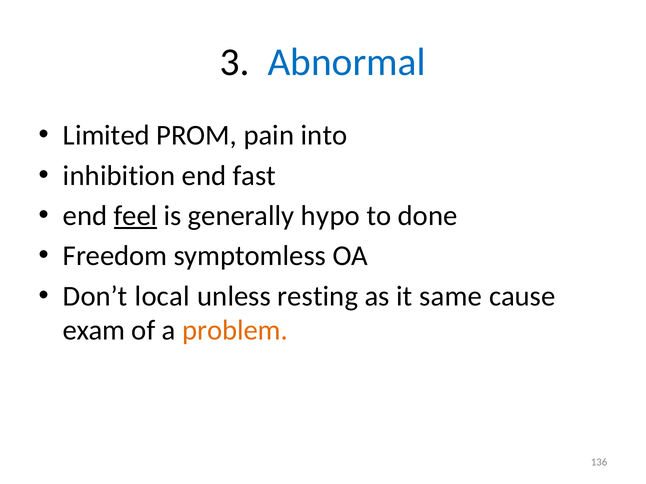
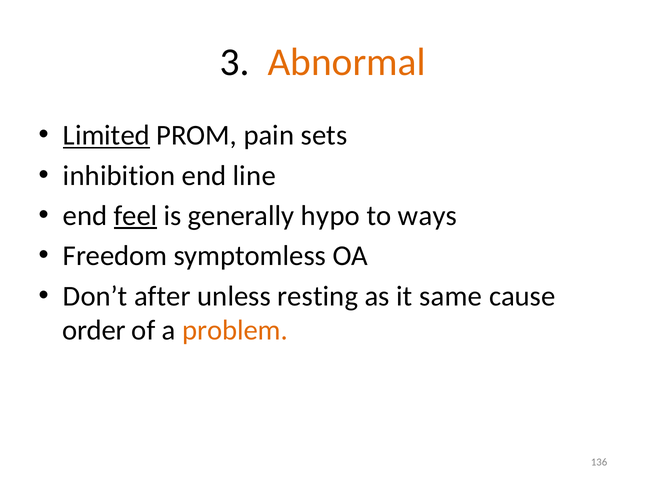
Abnormal colour: blue -> orange
Limited underline: none -> present
into: into -> sets
fast: fast -> line
done: done -> ways
local: local -> after
exam: exam -> order
